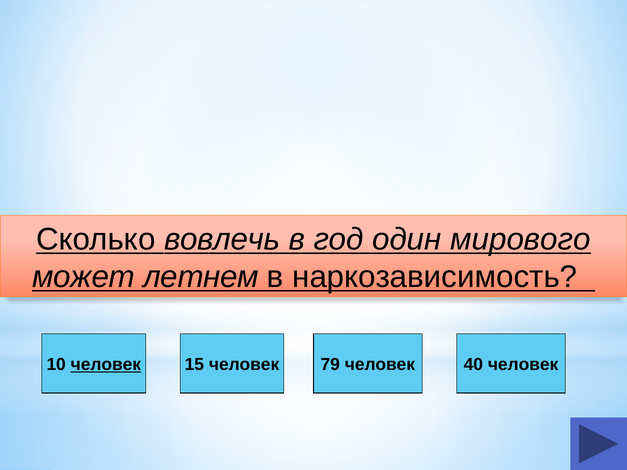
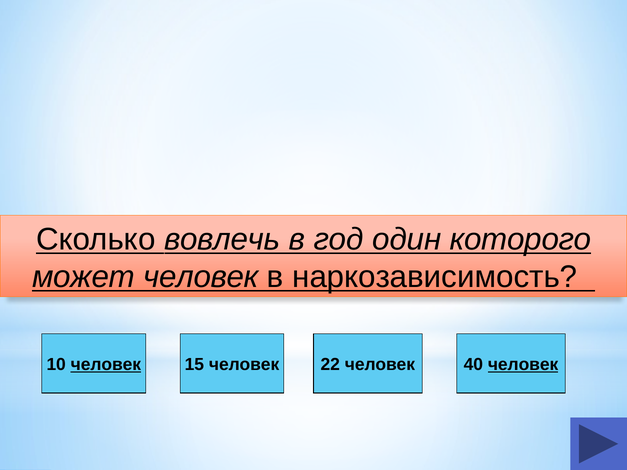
мирового: мирового -> которого
может летнем: летнем -> человек
79: 79 -> 22
человек at (523, 365) underline: none -> present
